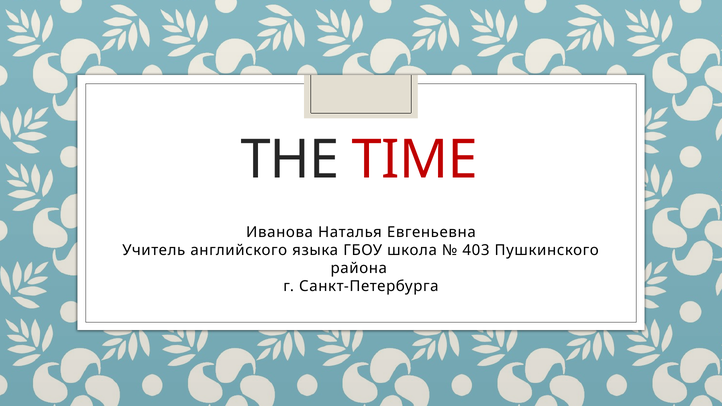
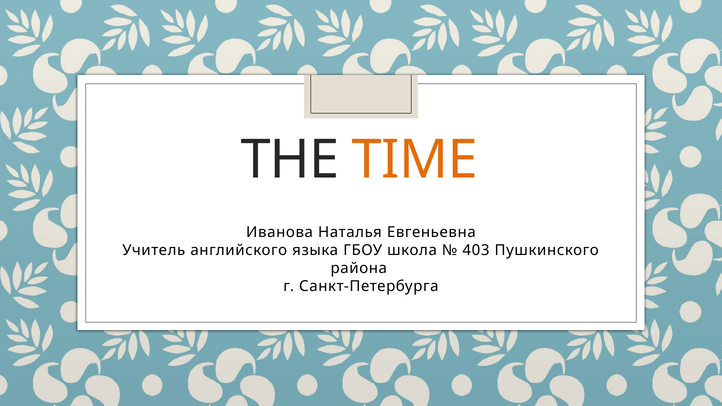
TIME colour: red -> orange
